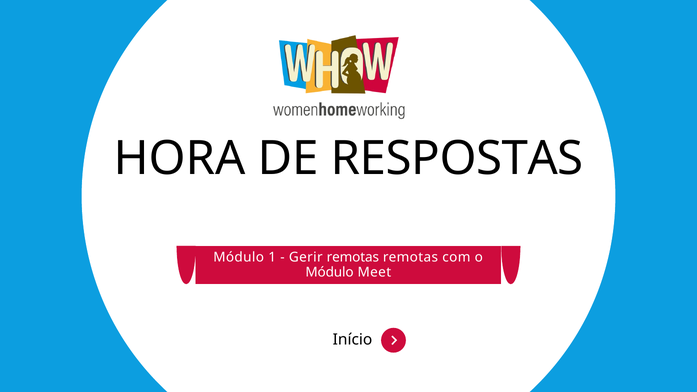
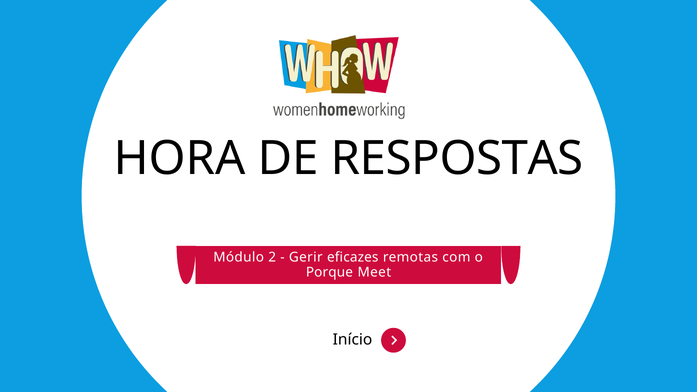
1: 1 -> 2
Gerir remotas: remotas -> eficazes
Módulo at (330, 273): Módulo -> Porque
